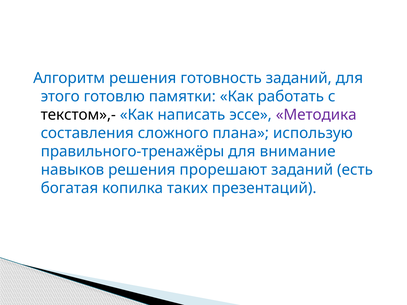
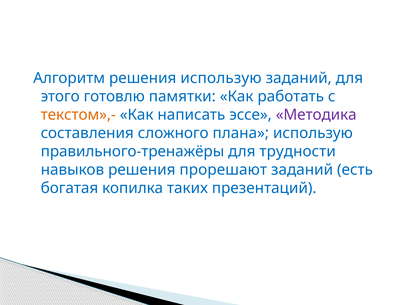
решения готовность: готовность -> использую
текстом»,- colour: black -> orange
внимание: внимание -> трудности
